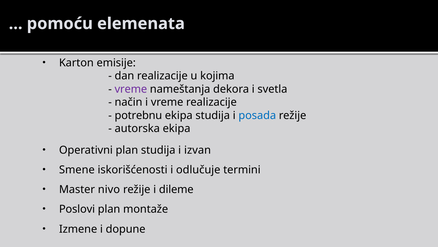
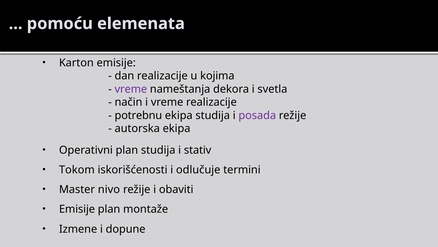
posada colour: blue -> purple
izvan: izvan -> stativ
Smene: Smene -> Tokom
dileme: dileme -> obaviti
Poslovi at (77, 209): Poslovi -> Emisije
